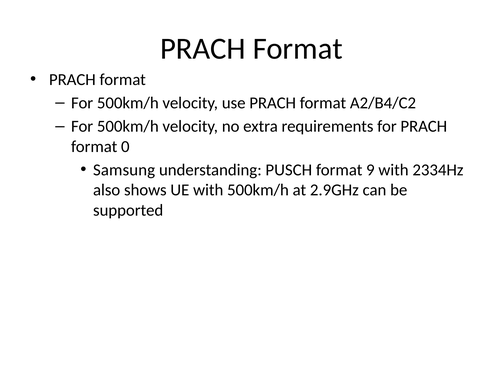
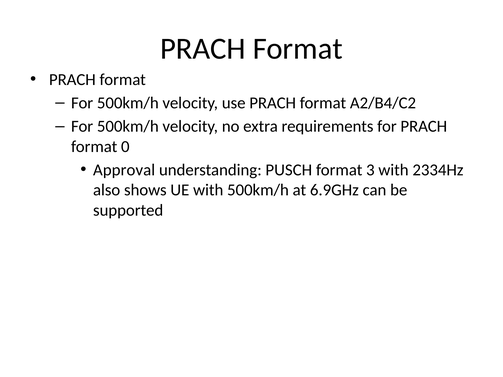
Samsung: Samsung -> Approval
9: 9 -> 3
2.9GHz: 2.9GHz -> 6.9GHz
